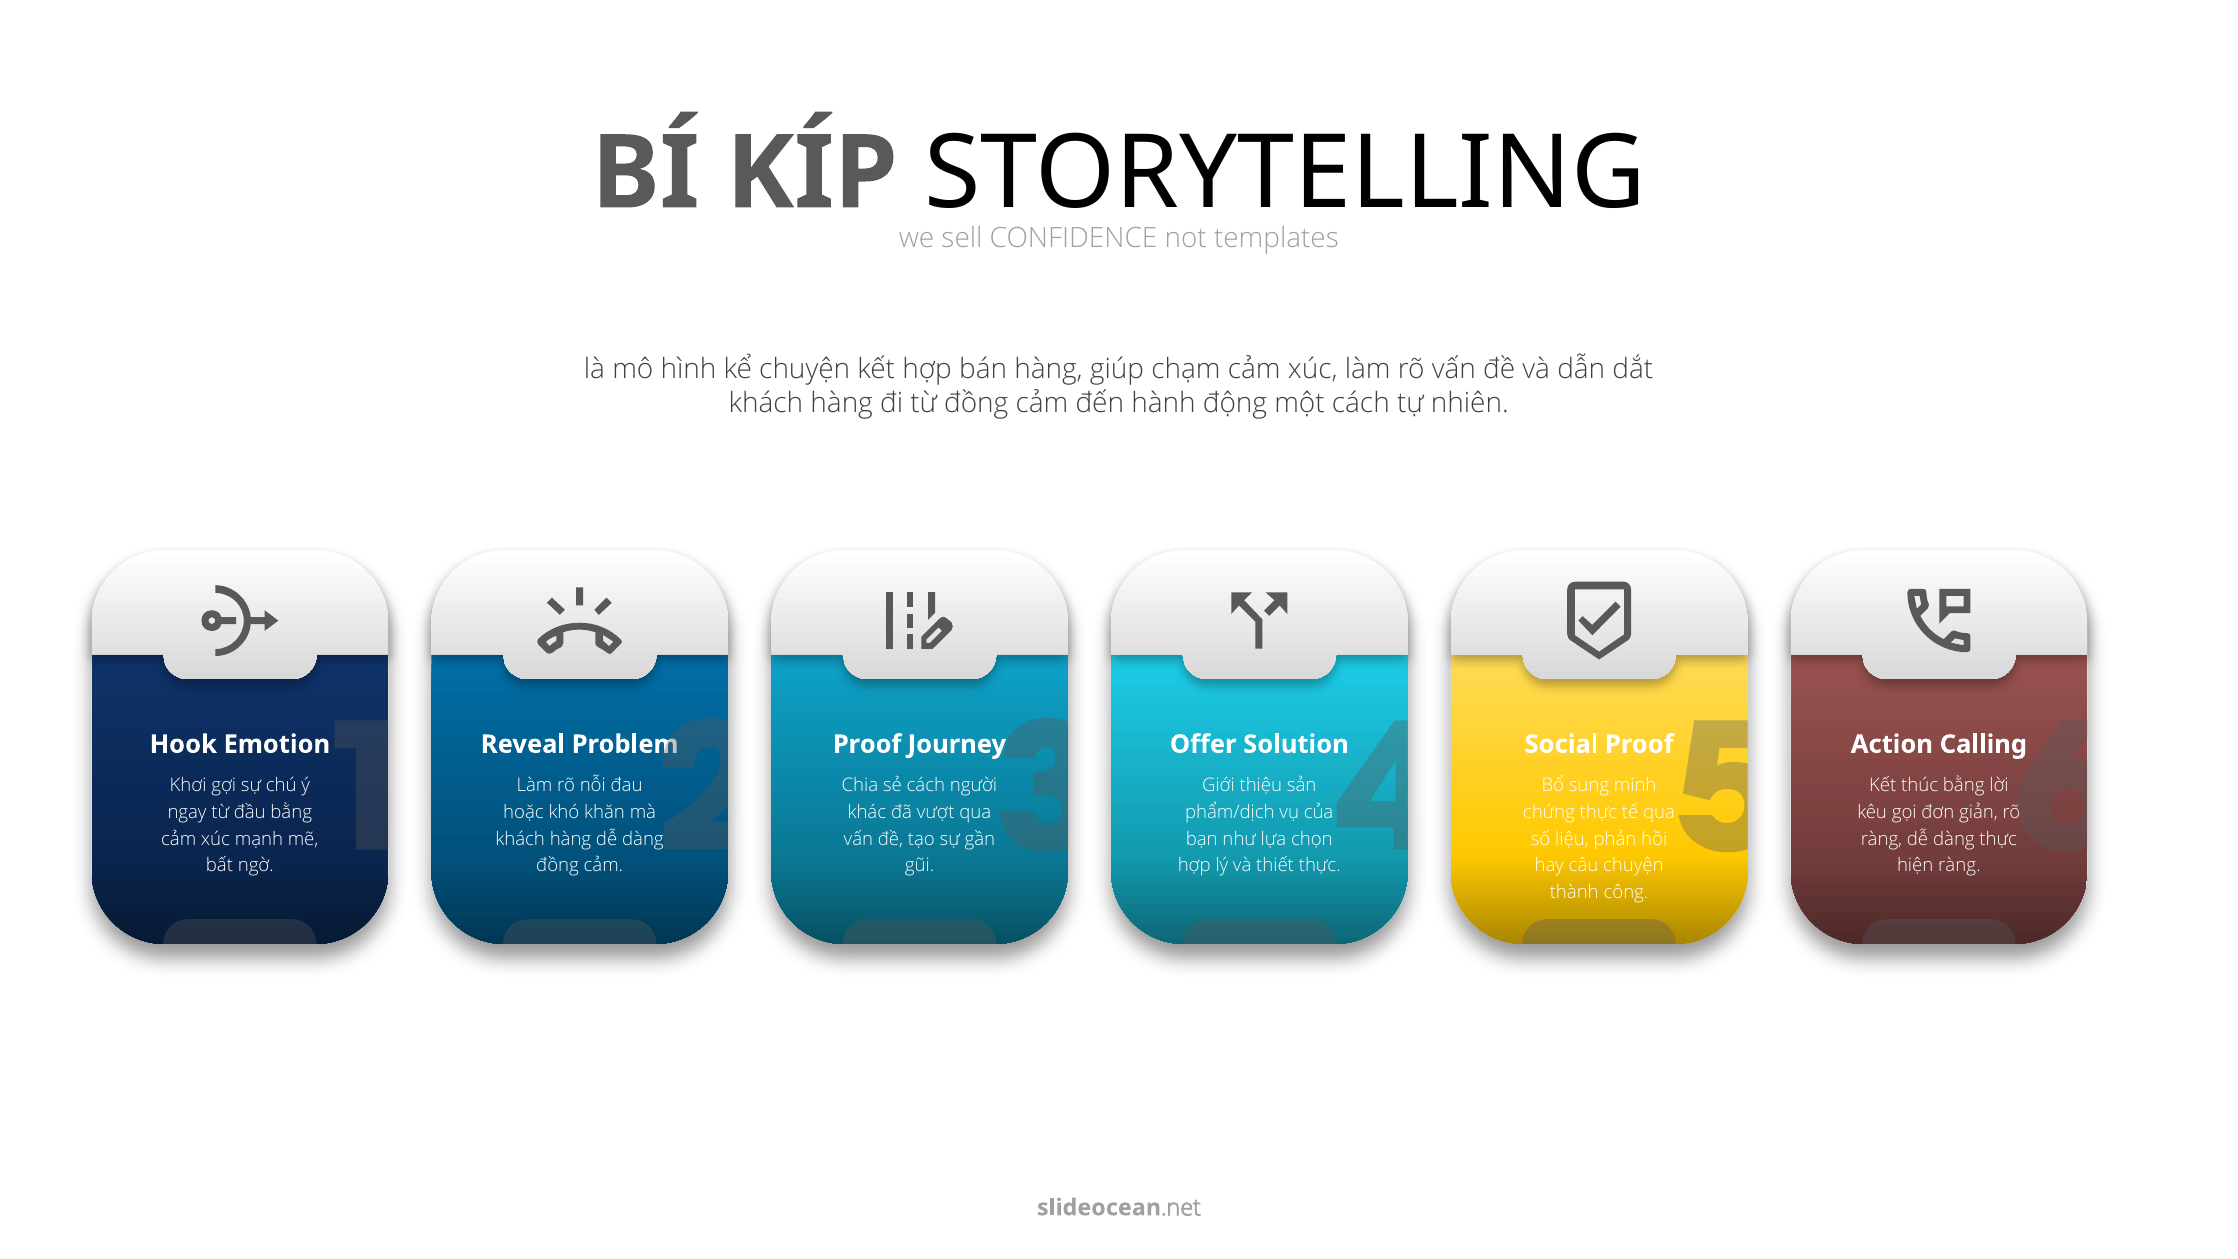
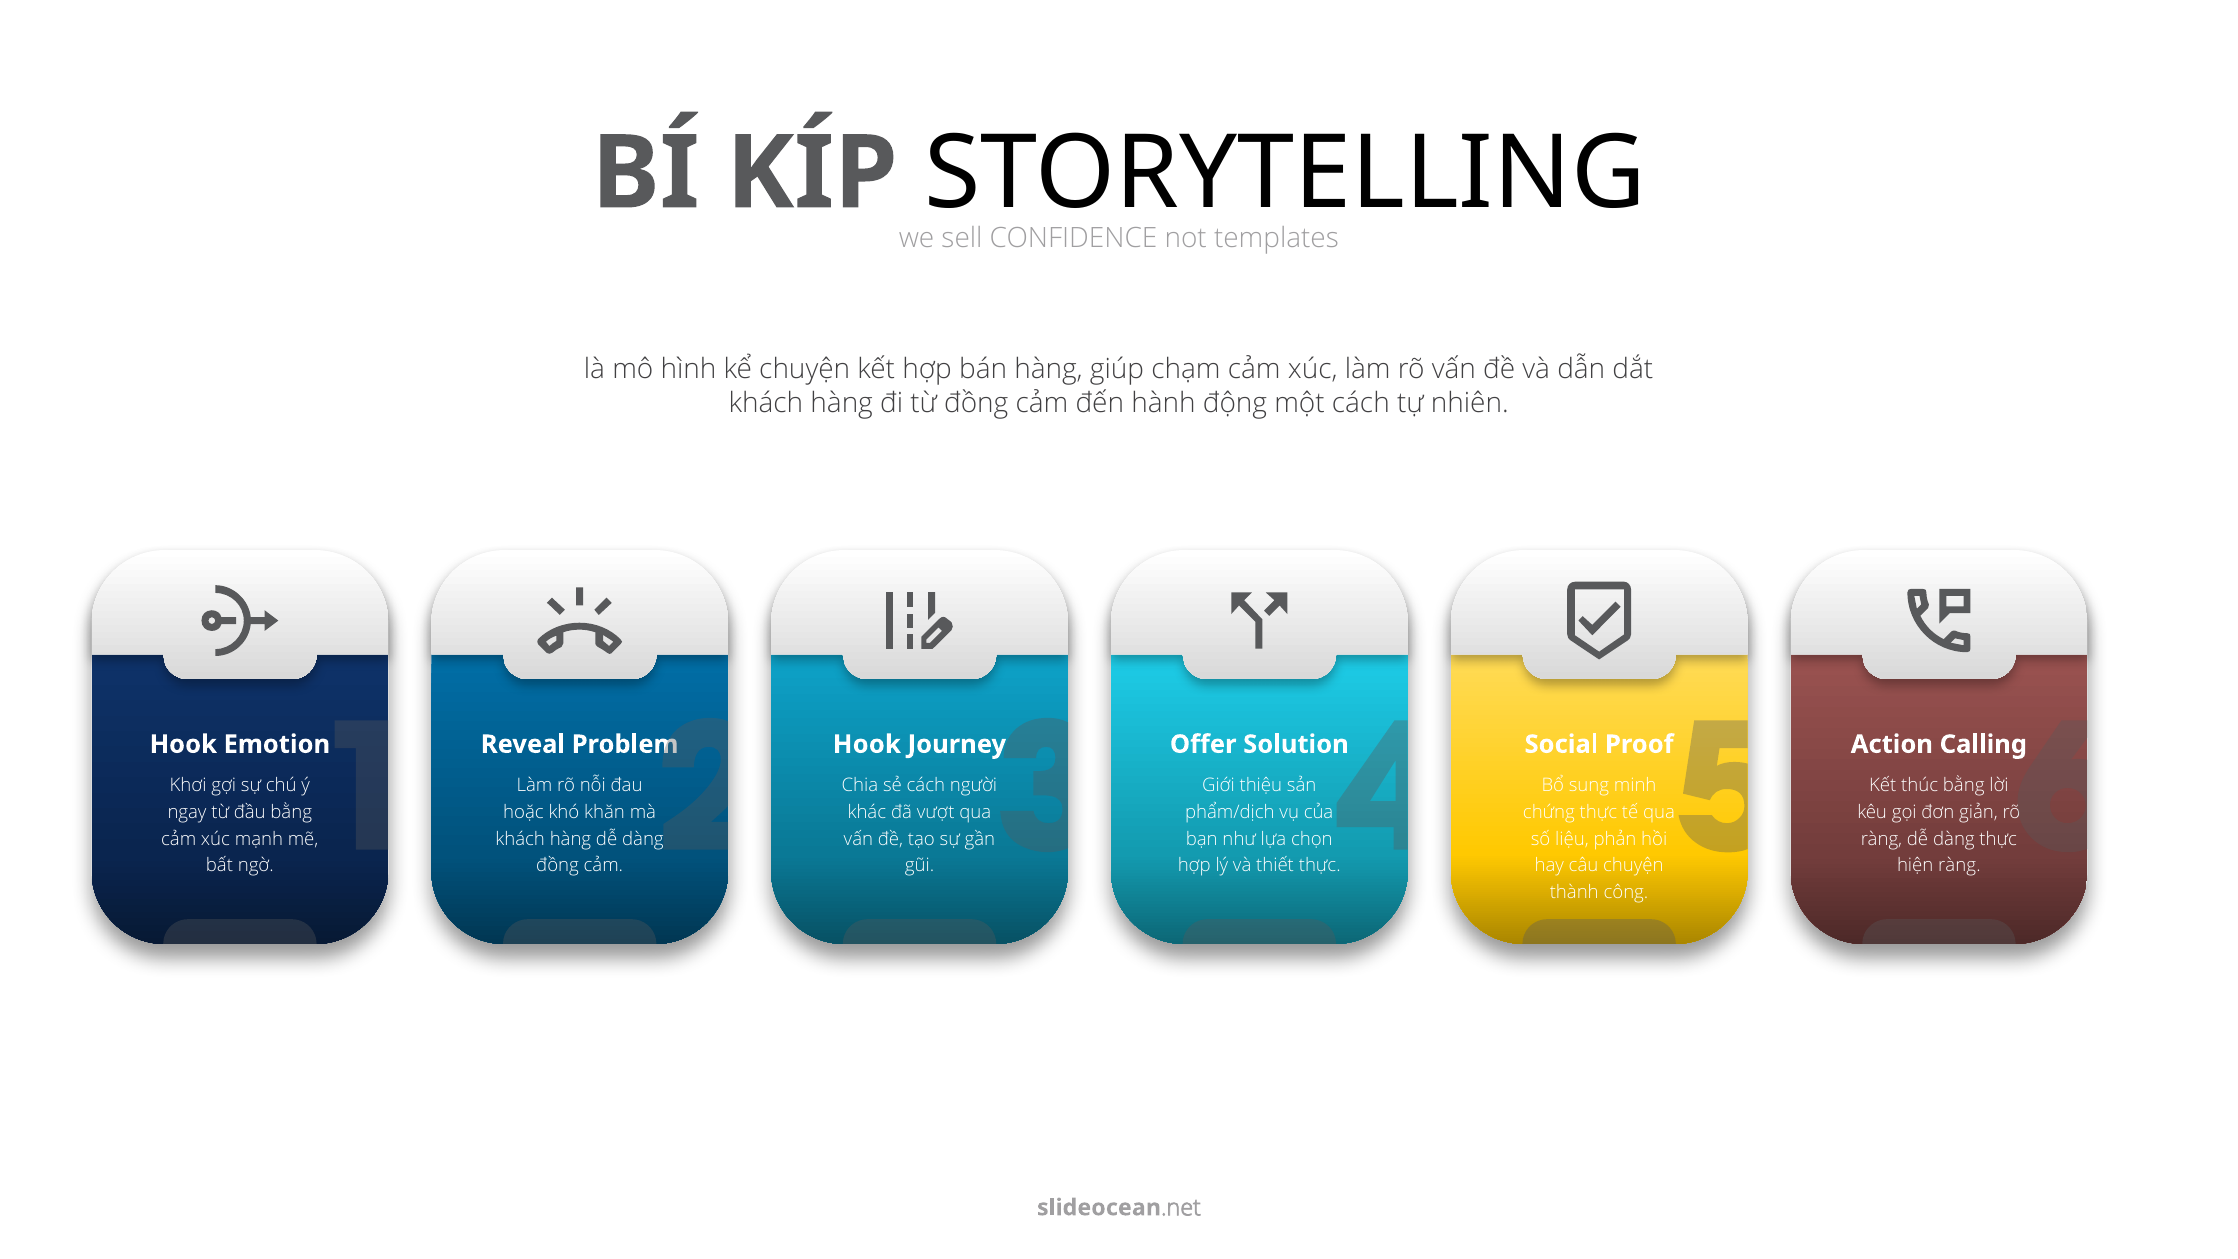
Proof at (867, 744): Proof -> Hook
